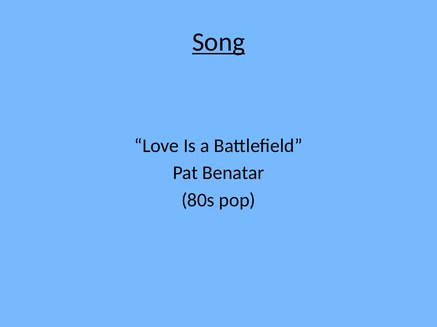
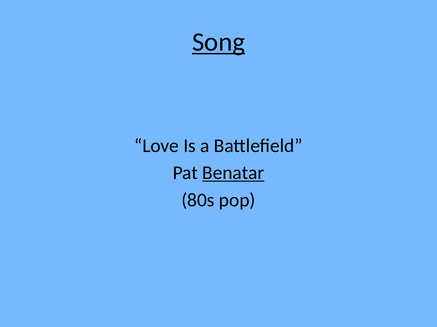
Benatar underline: none -> present
